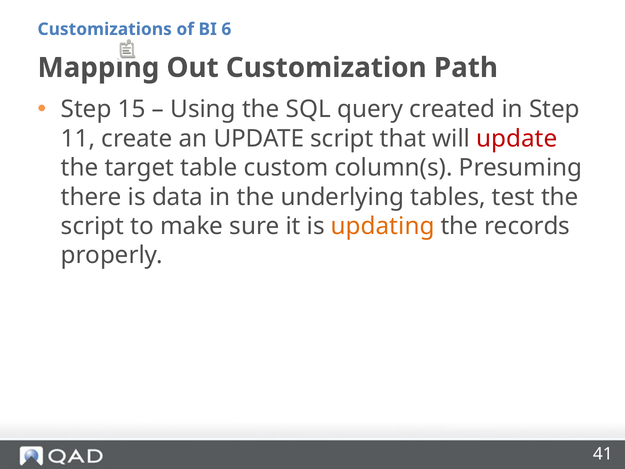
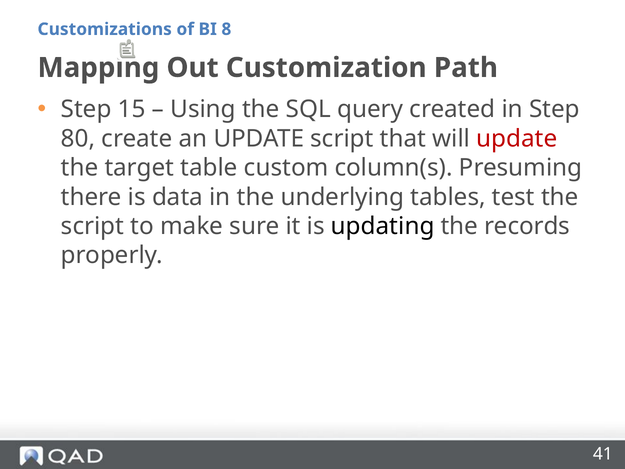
6: 6 -> 8
11: 11 -> 80
updating colour: orange -> black
